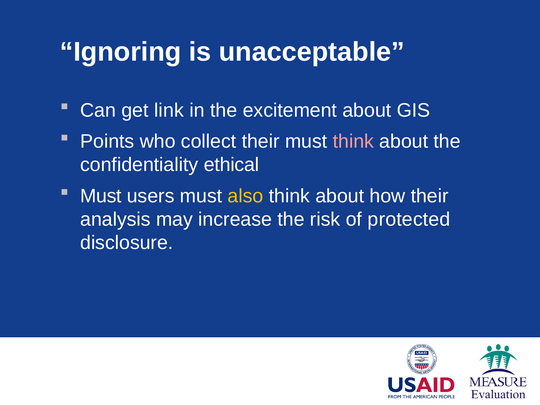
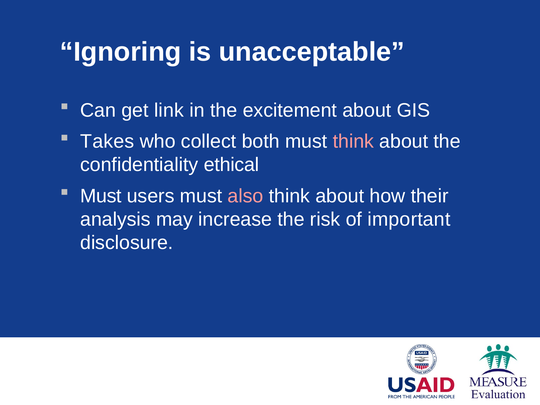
Points: Points -> Takes
collect their: their -> both
also colour: yellow -> pink
protected: protected -> important
